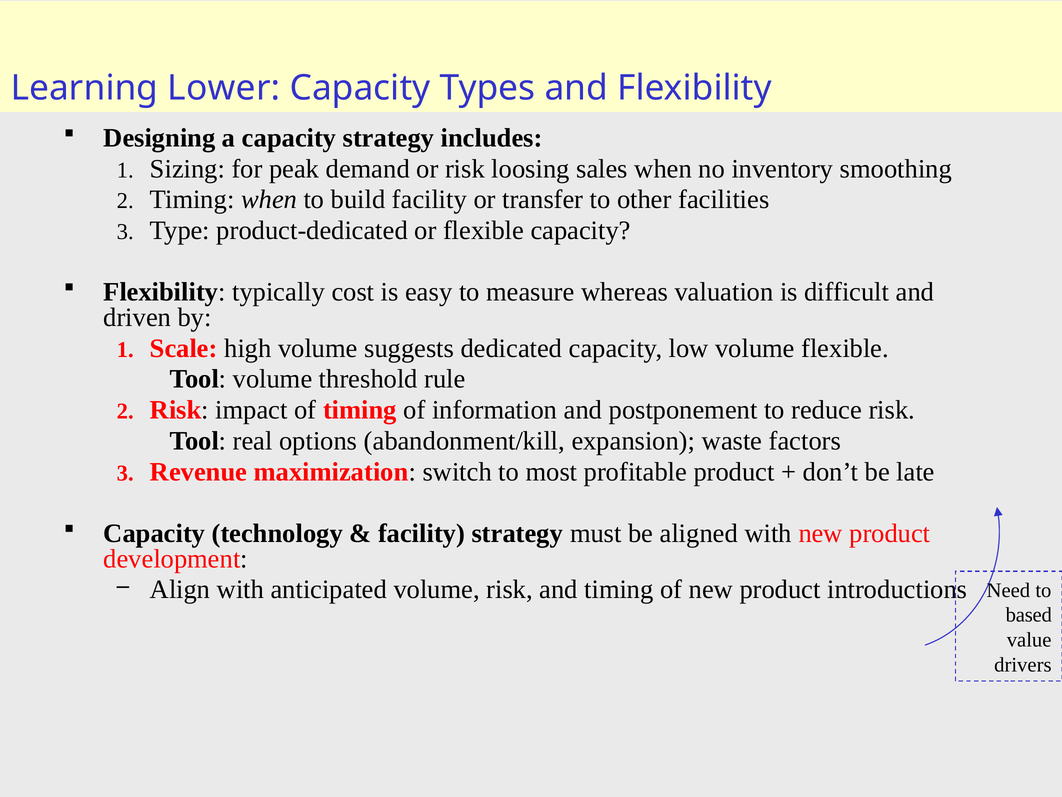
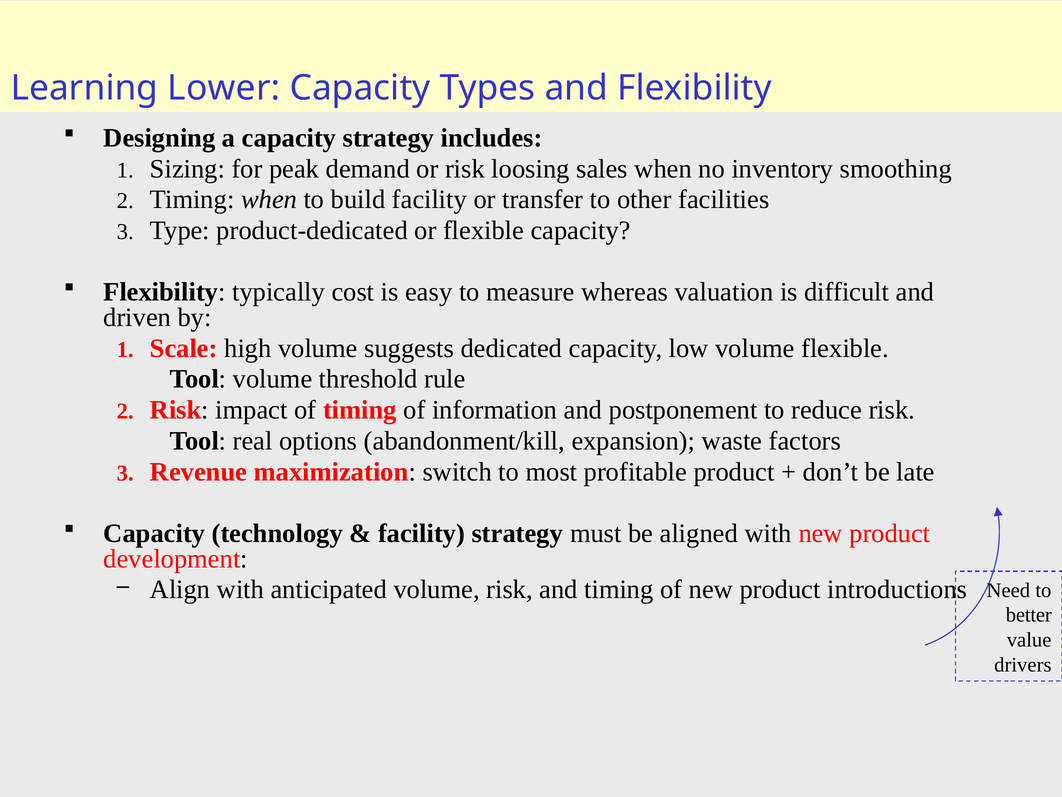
based: based -> better
